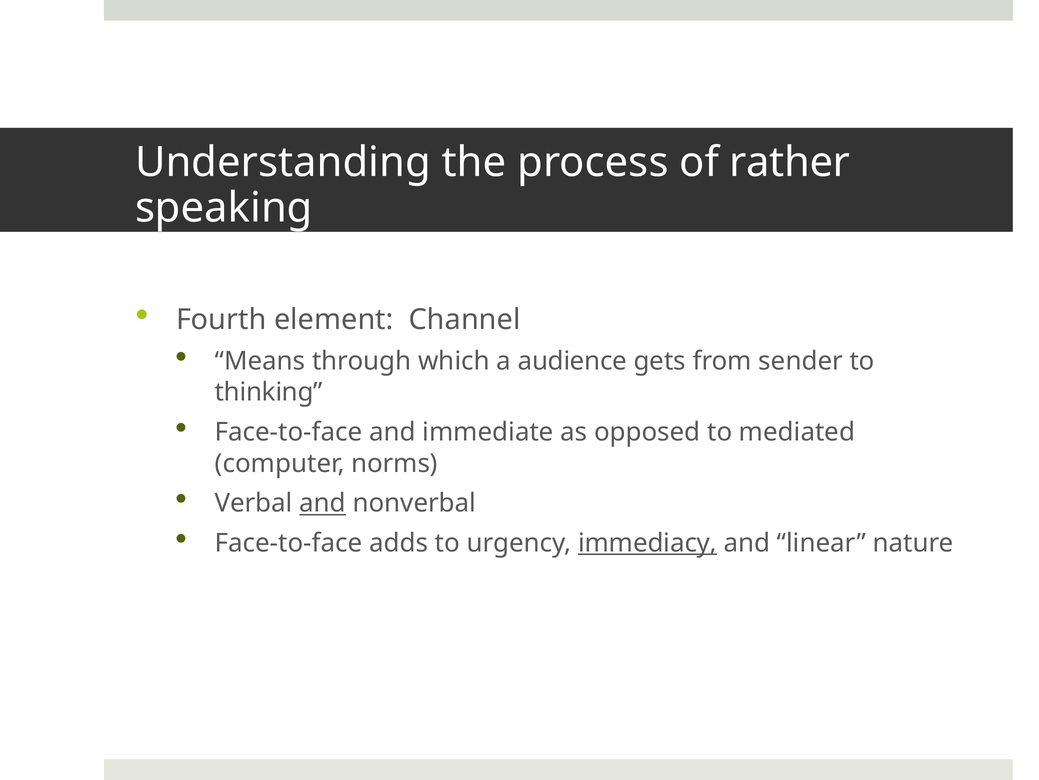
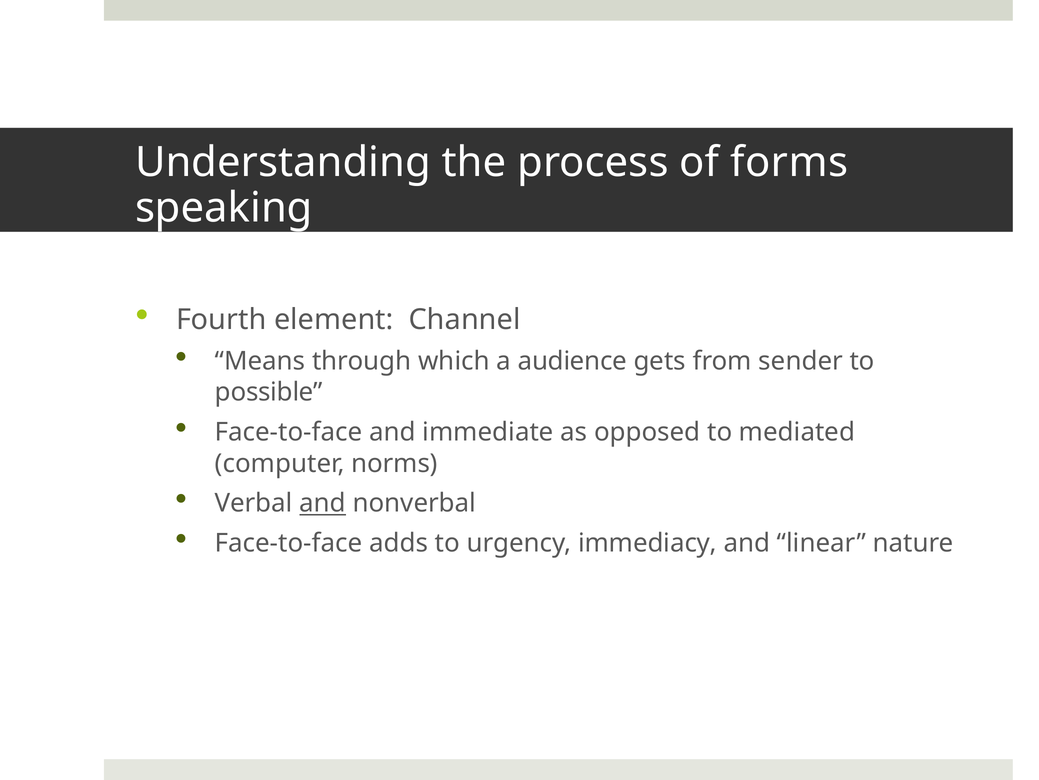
rather: rather -> forms
thinking: thinking -> possible
immediacy underline: present -> none
